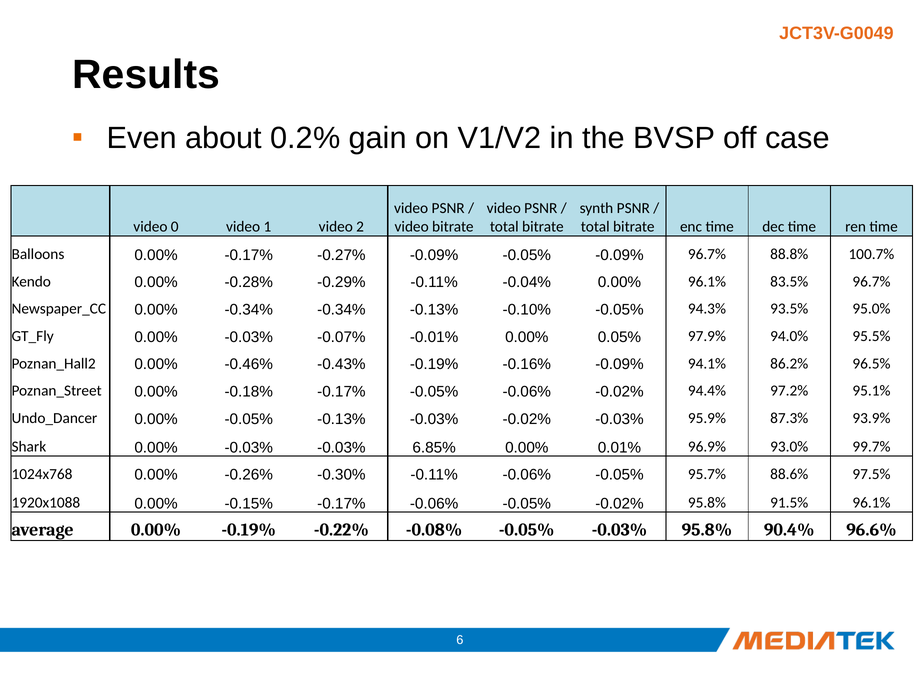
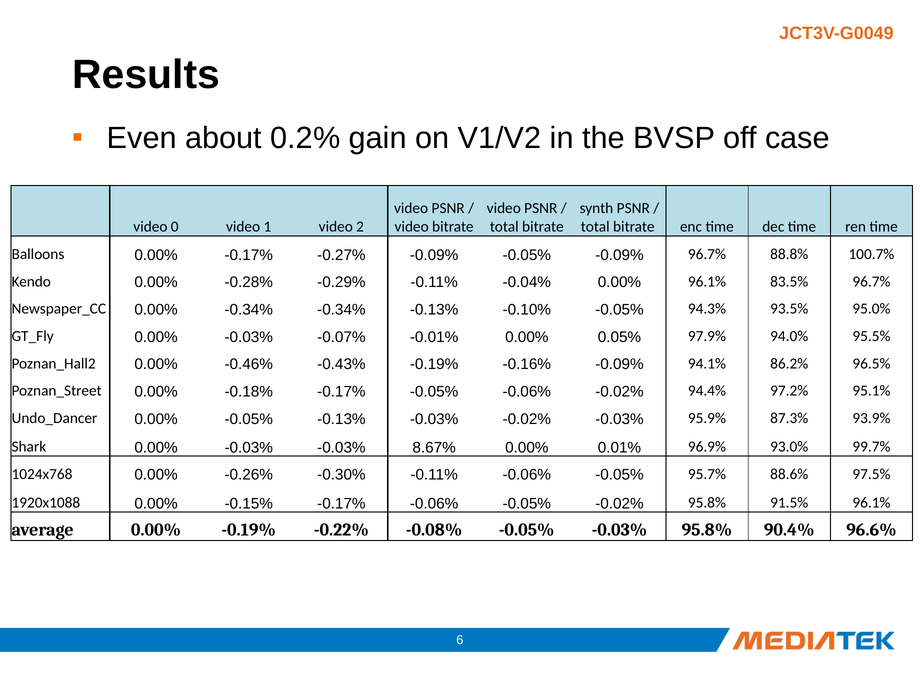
6.85%: 6.85% -> 8.67%
